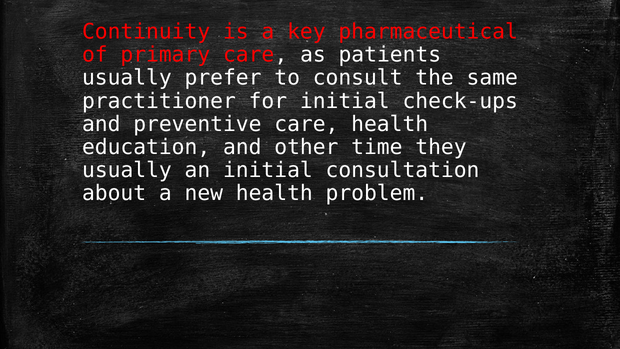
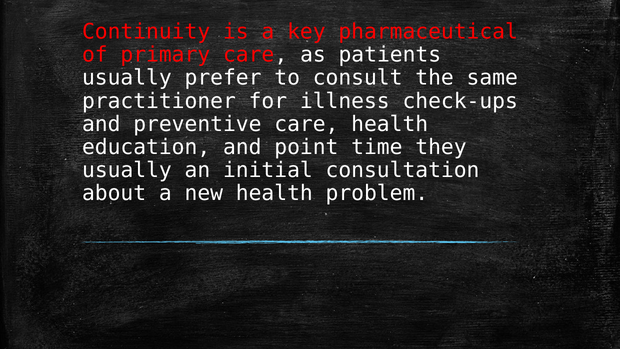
for initial: initial -> illness
other: other -> point
